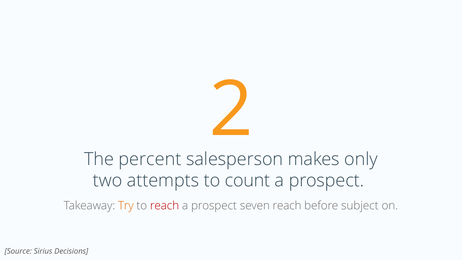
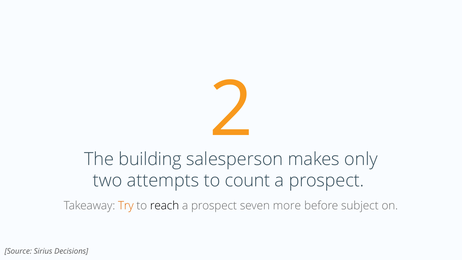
percent: percent -> building
reach at (165, 206) colour: red -> black
seven reach: reach -> more
